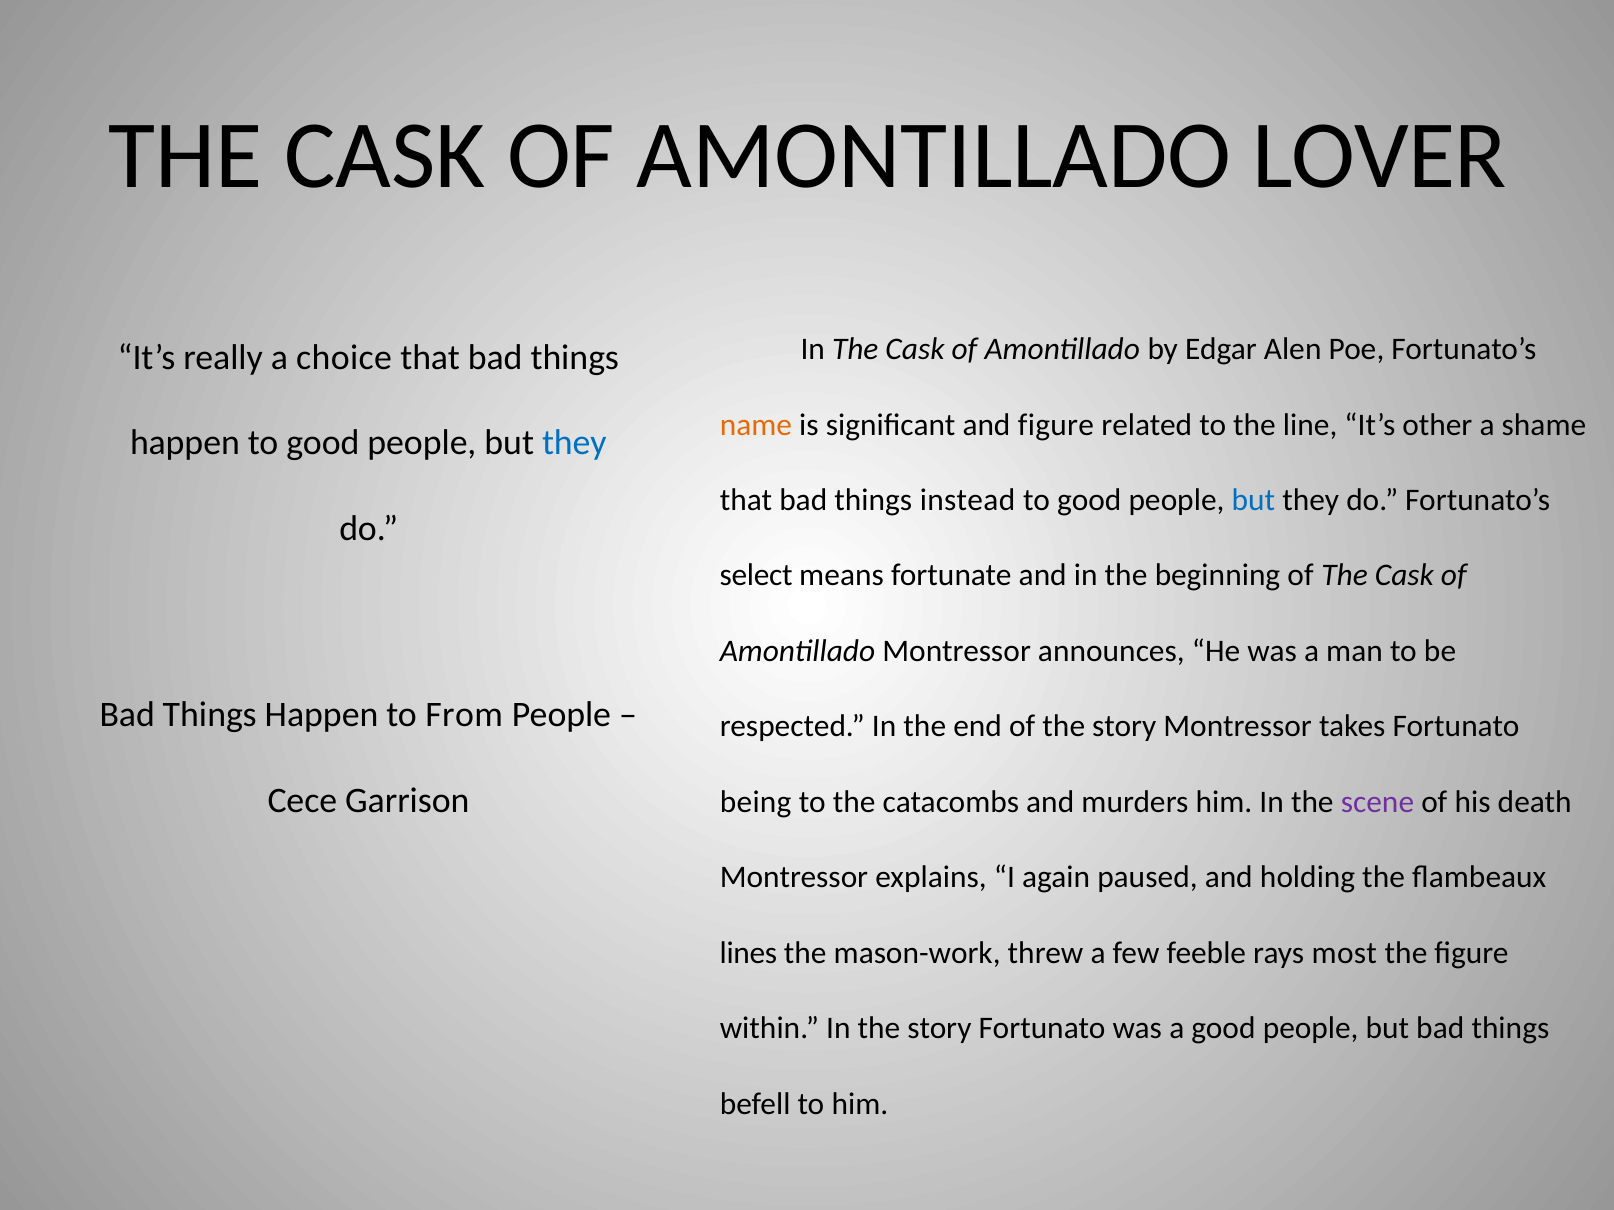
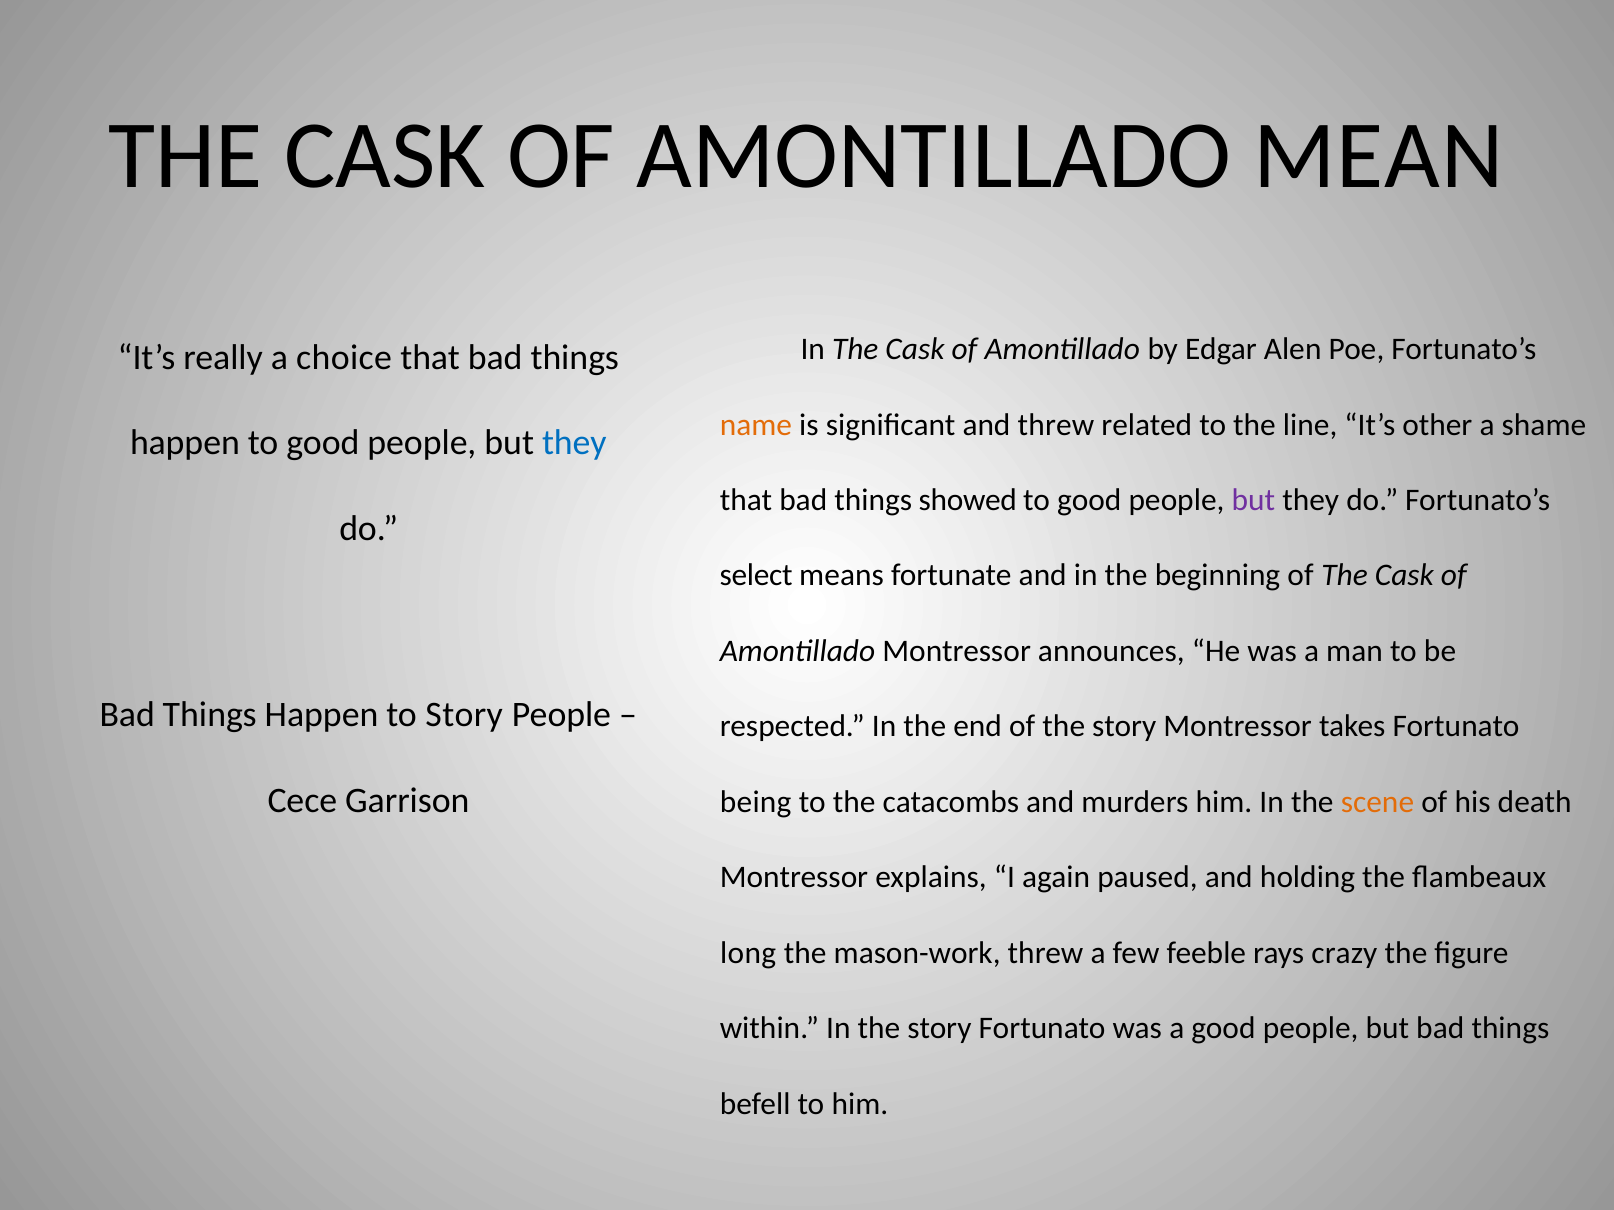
LOVER: LOVER -> MEAN
and figure: figure -> threw
instead: instead -> showed
but at (1253, 500) colour: blue -> purple
to From: From -> Story
scene colour: purple -> orange
lines: lines -> long
most: most -> crazy
